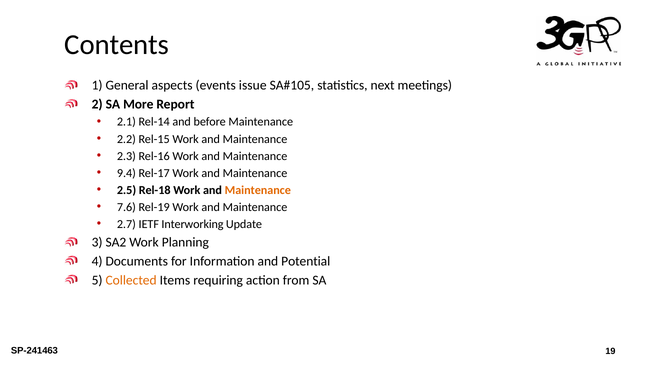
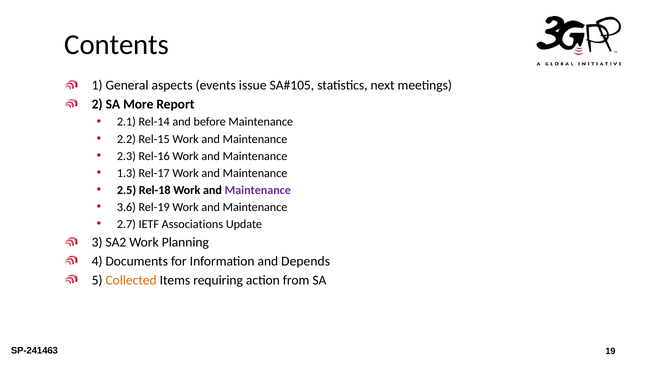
9.4: 9.4 -> 1.3
Maintenance at (258, 190) colour: orange -> purple
7.6: 7.6 -> 3.6
Interworking: Interworking -> Associations
Potential: Potential -> Depends
